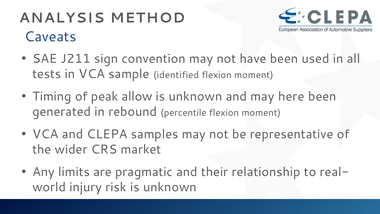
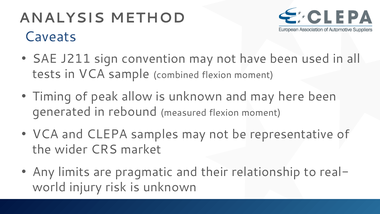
identified: identified -> combined
percentile: percentile -> measured
